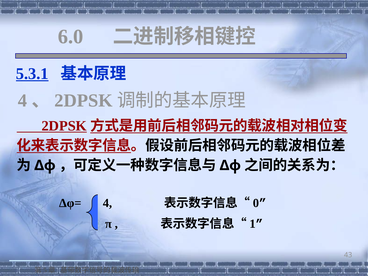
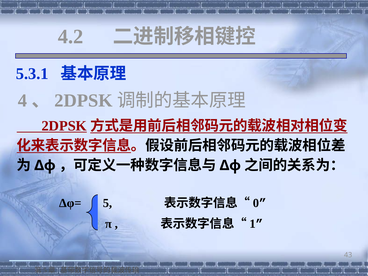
6.0: 6.0 -> 4.2
5.3.1 underline: present -> none
Δφ= 4: 4 -> 5
